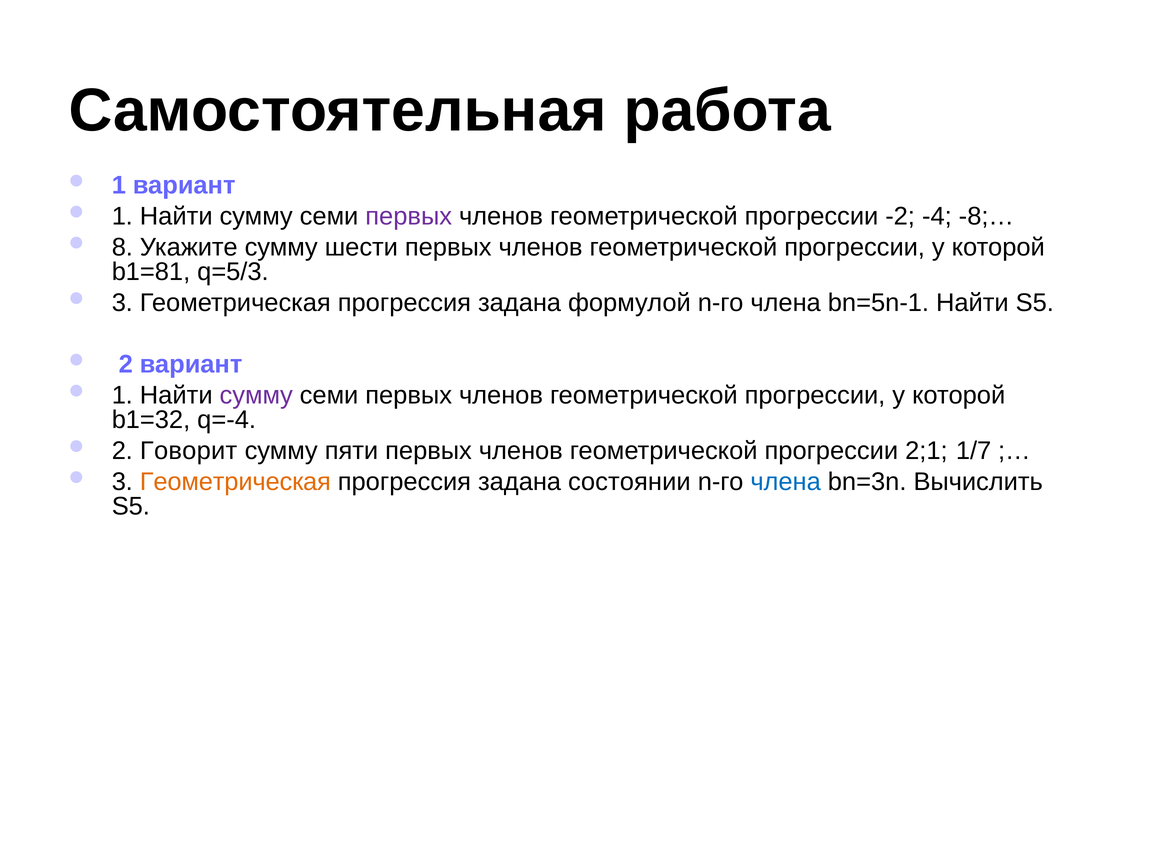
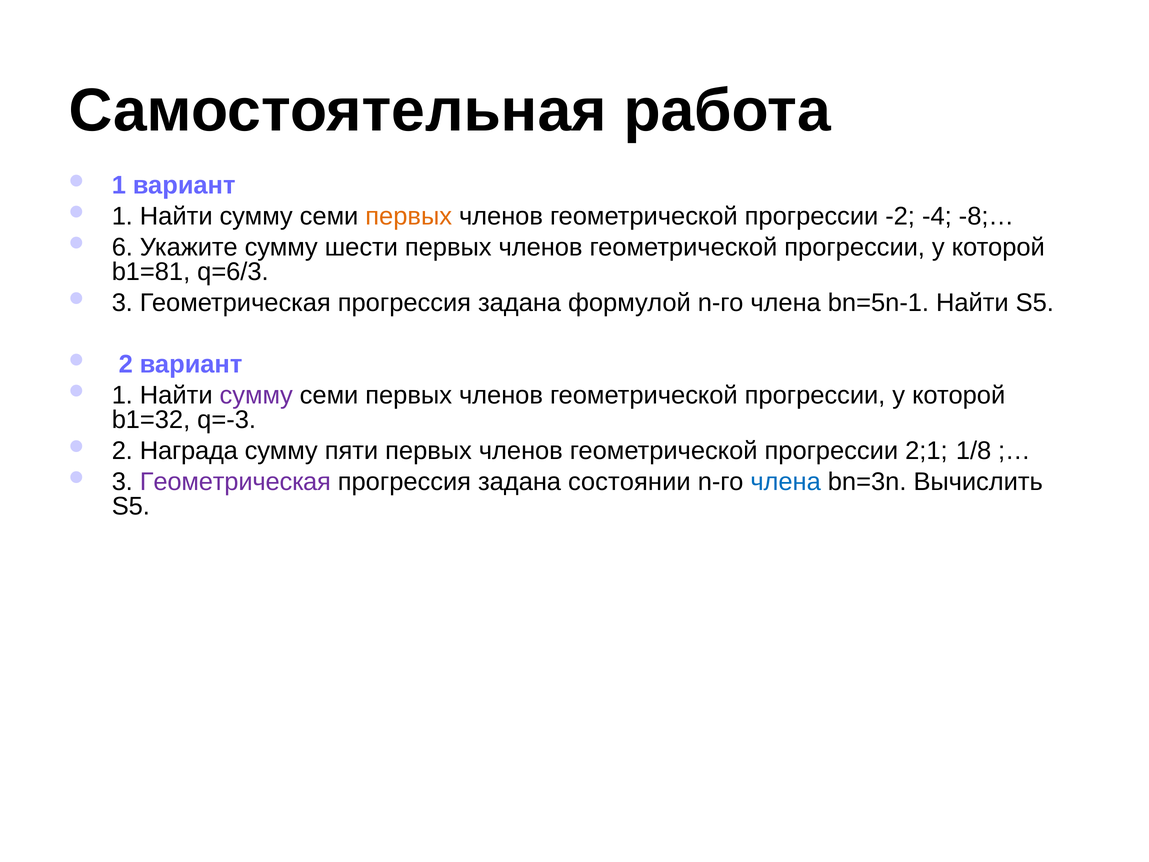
первых at (409, 216) colour: purple -> orange
8: 8 -> 6
q=5/3: q=5/3 -> q=6/3
q=-4: q=-4 -> q=-3
Говорит: Говорит -> Награда
1/7: 1/7 -> 1/8
Геометрическая at (235, 482) colour: orange -> purple
